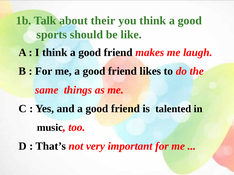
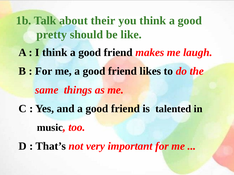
sports: sports -> pretty
